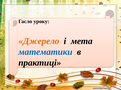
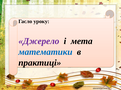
Джерело colour: orange -> purple
